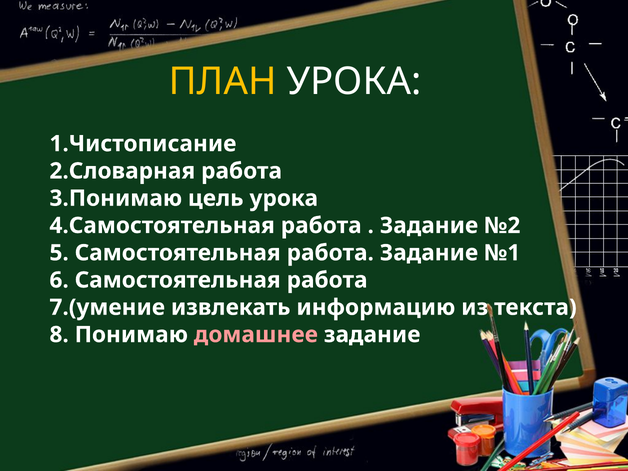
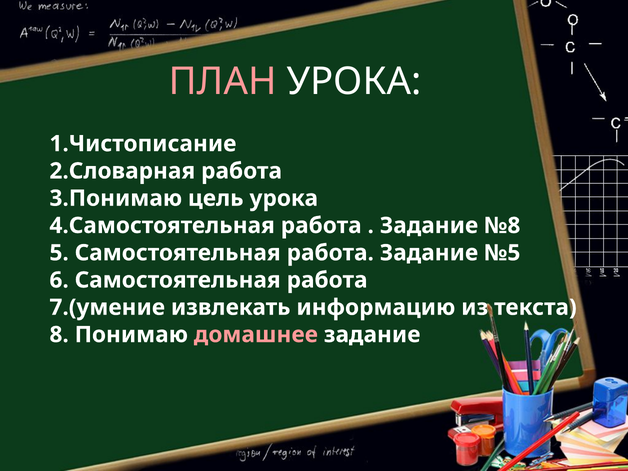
ПЛАН colour: yellow -> pink
№2: №2 -> №8
№1: №1 -> №5
